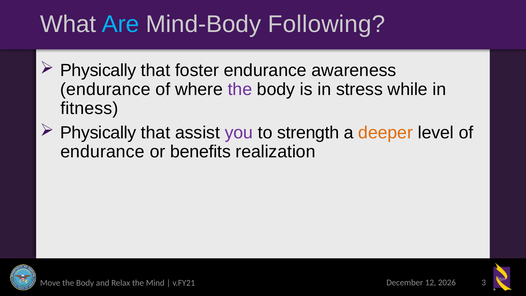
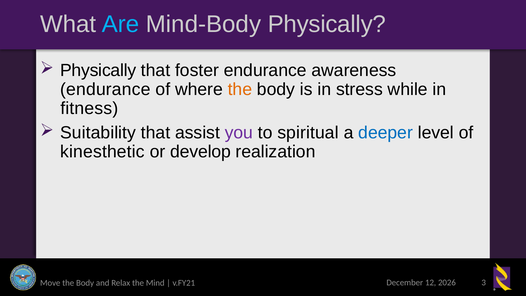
Mind-Body Following: Following -> Physically
the at (240, 89) colour: purple -> orange
Physically at (98, 133): Physically -> Suitability
strength: strength -> spiritual
deeper colour: orange -> blue
endurance at (102, 152): endurance -> kinesthetic
benefits: benefits -> develop
